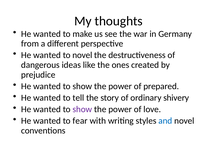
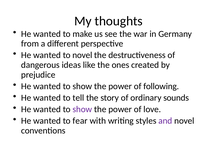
prepared: prepared -> following
shivery: shivery -> sounds
and colour: blue -> purple
